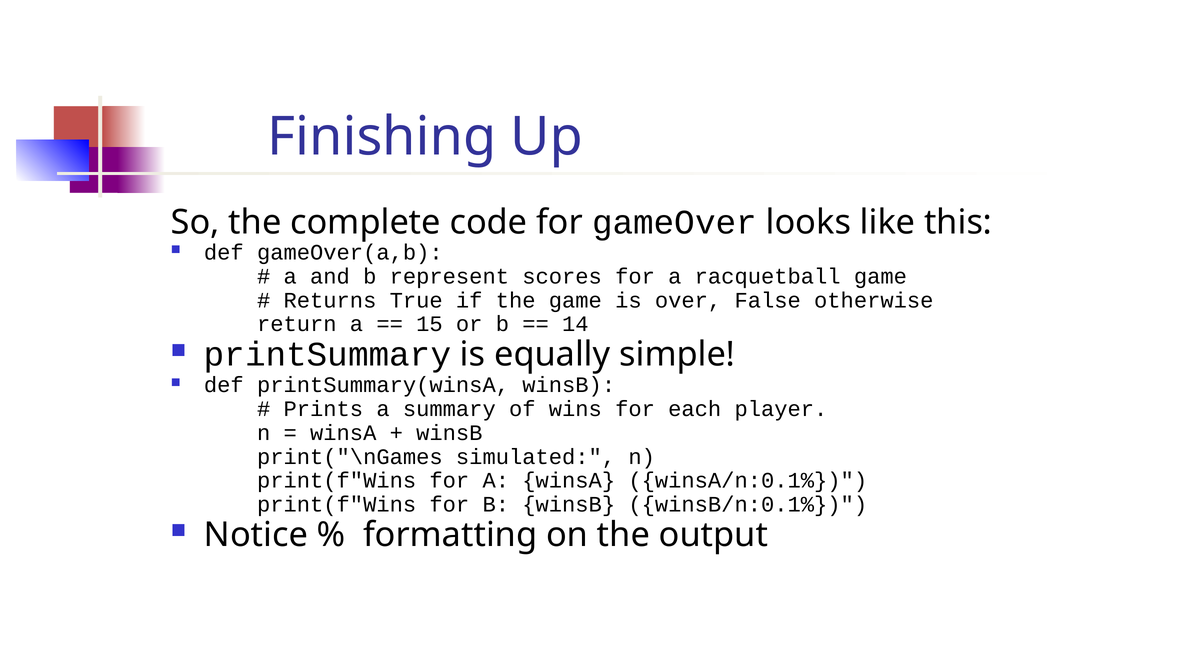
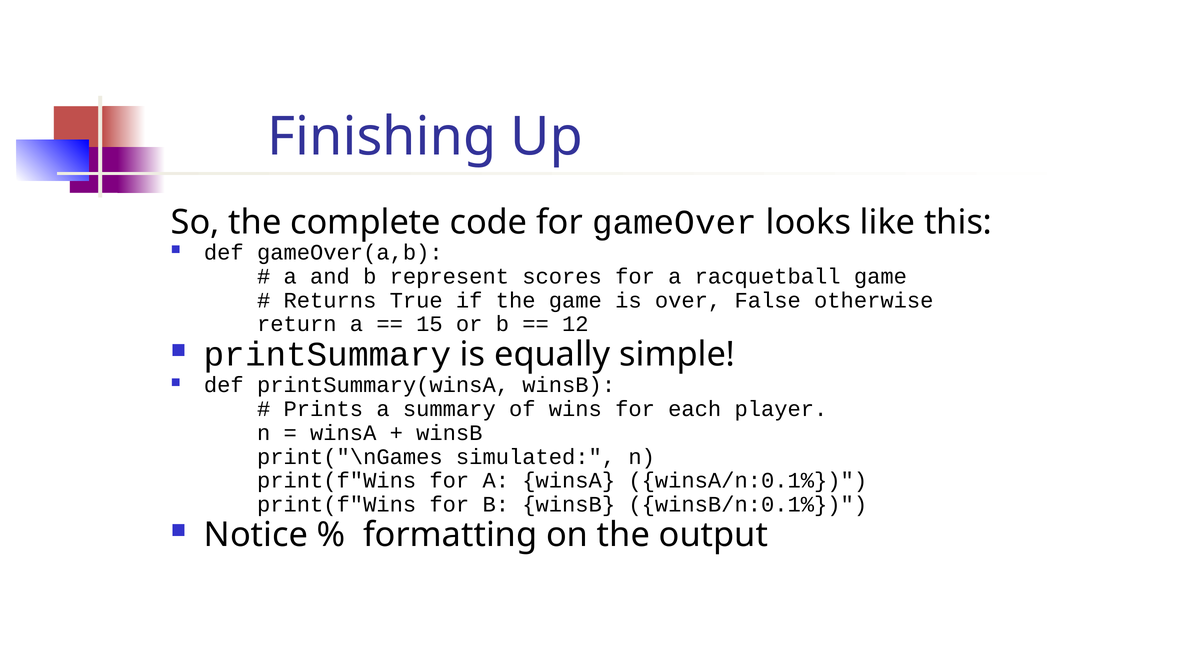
14: 14 -> 12
